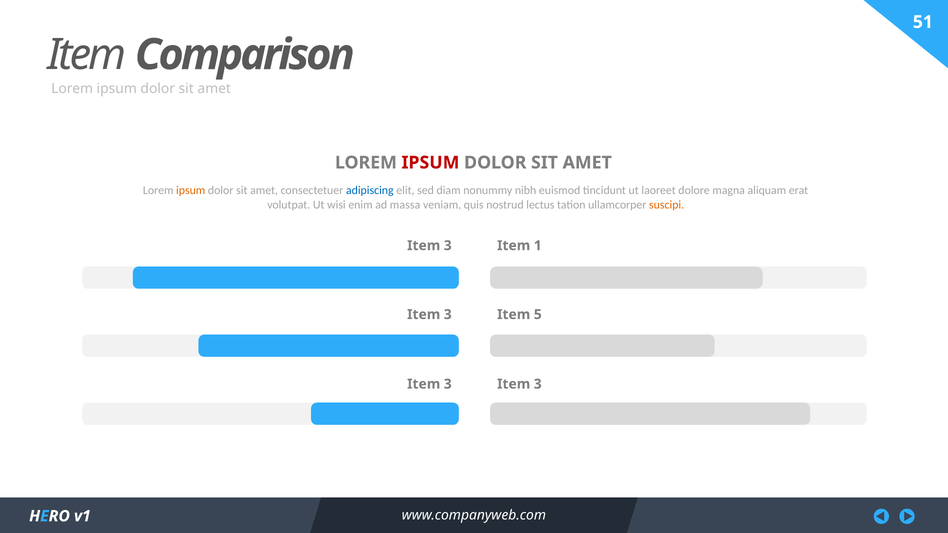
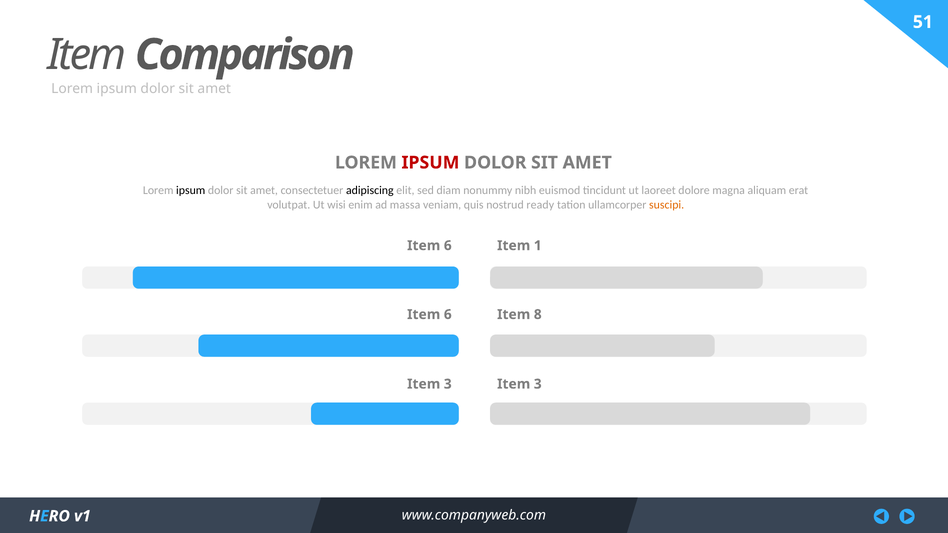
ipsum at (191, 191) colour: orange -> black
adipiscing colour: blue -> black
lectus: lectus -> ready
3 at (448, 246): 3 -> 6
3 at (448, 315): 3 -> 6
5: 5 -> 8
